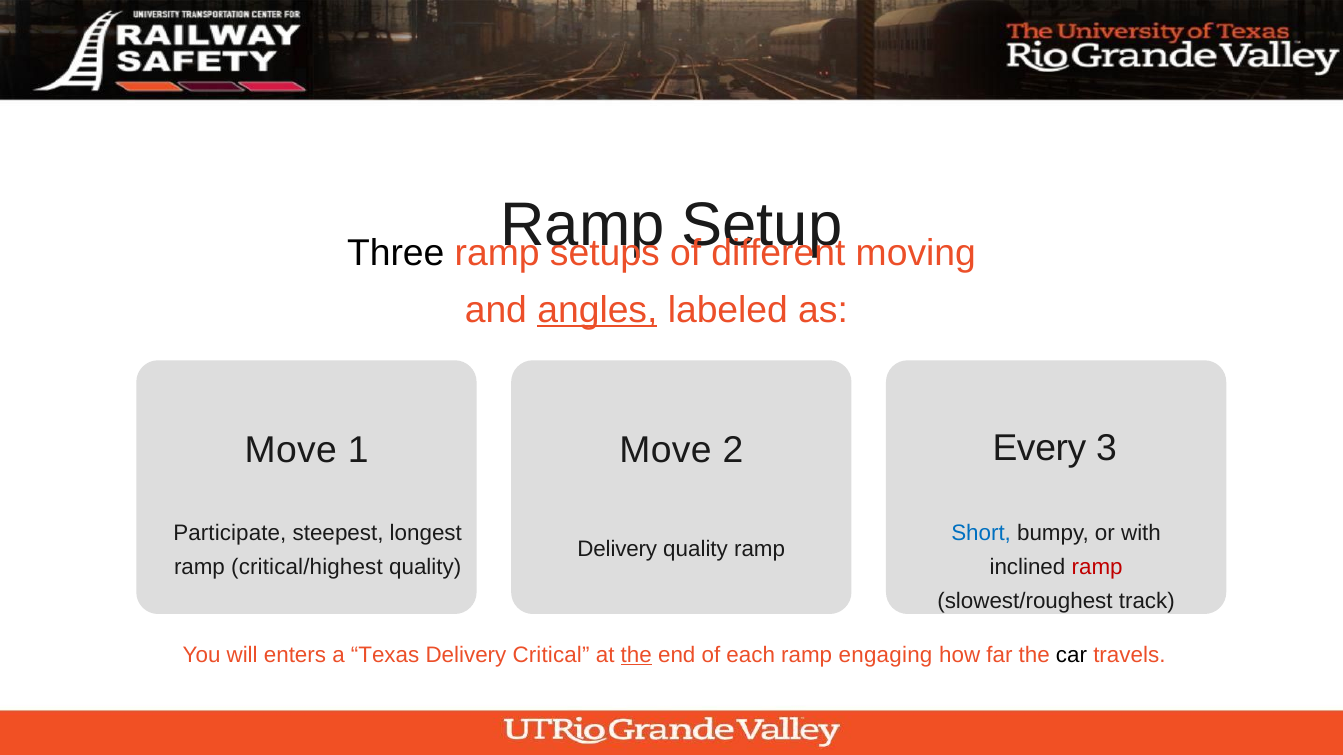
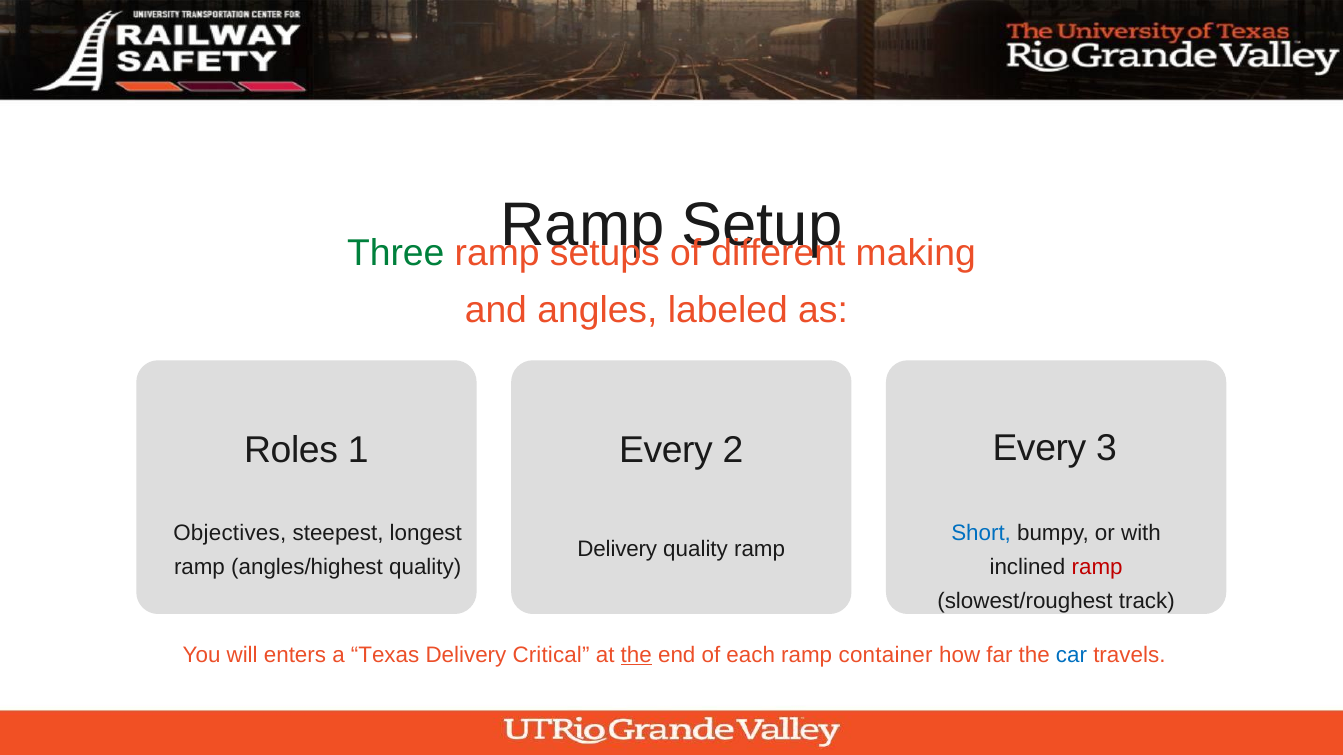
Three colour: black -> green
moving: moving -> making
angles underline: present -> none
Move at (291, 451): Move -> Roles
Move at (666, 451): Move -> Every
Participate: Participate -> Objectives
critical/highest: critical/highest -> angles/highest
engaging: engaging -> container
car colour: black -> blue
